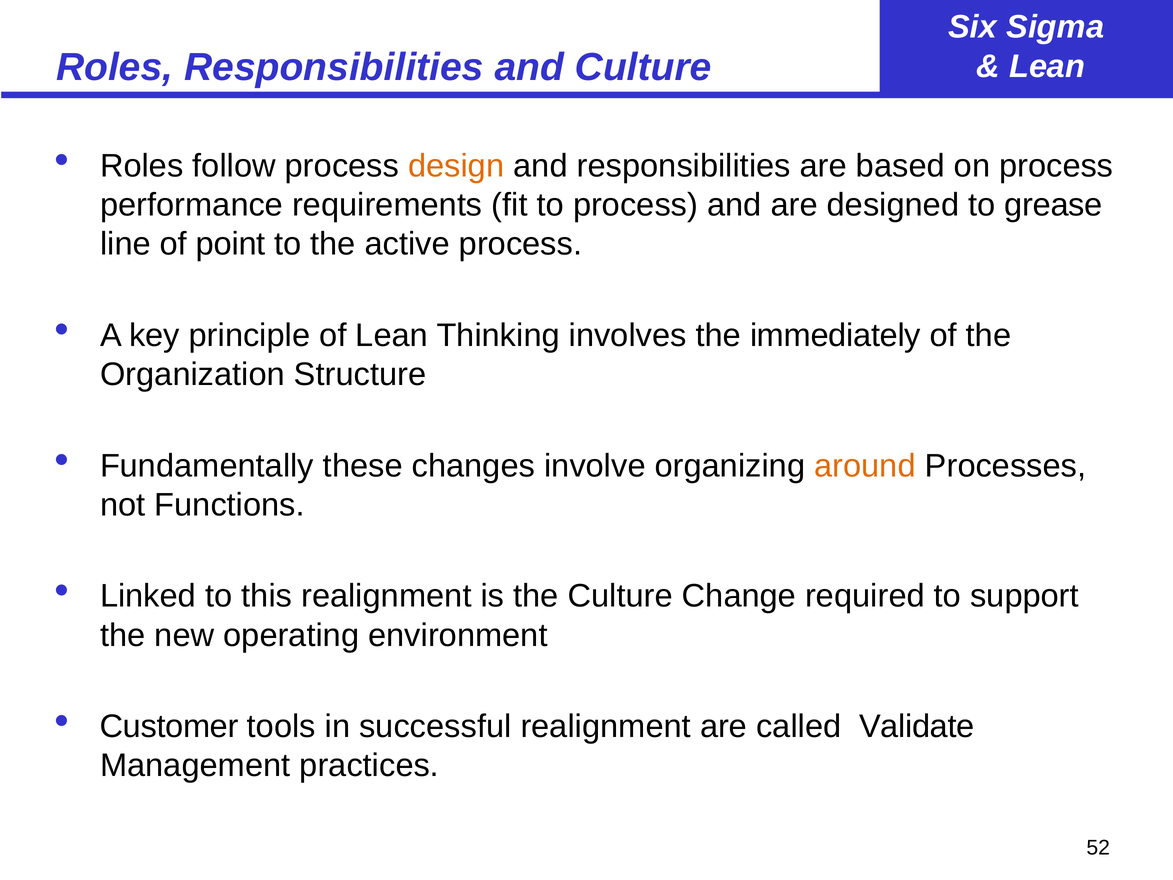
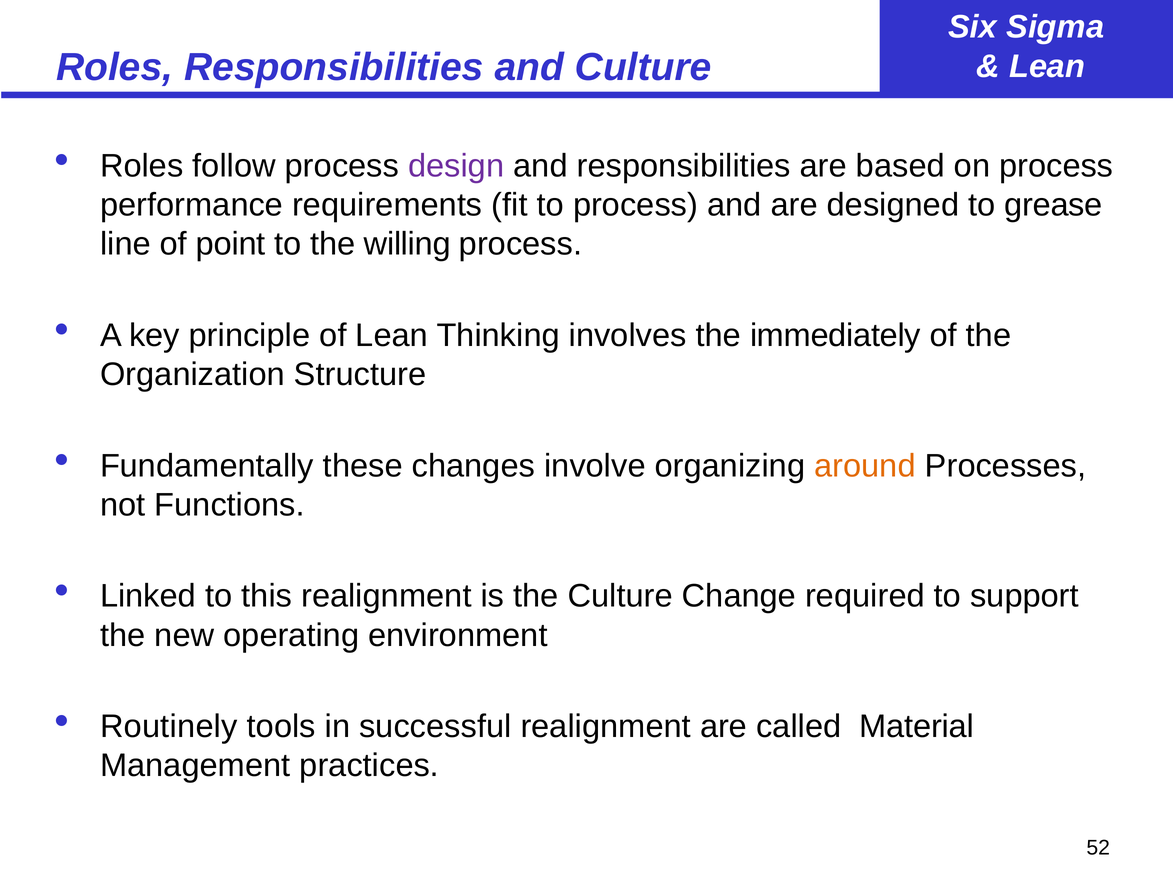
design colour: orange -> purple
active: active -> willing
Customer: Customer -> Routinely
Validate: Validate -> Material
